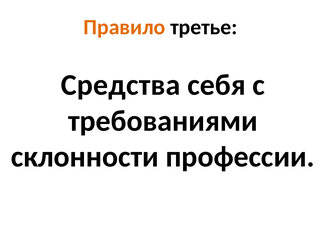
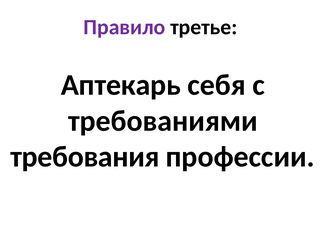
Правило colour: orange -> purple
Средства: Средства -> Аптекарь
склонности: склонности -> требования
